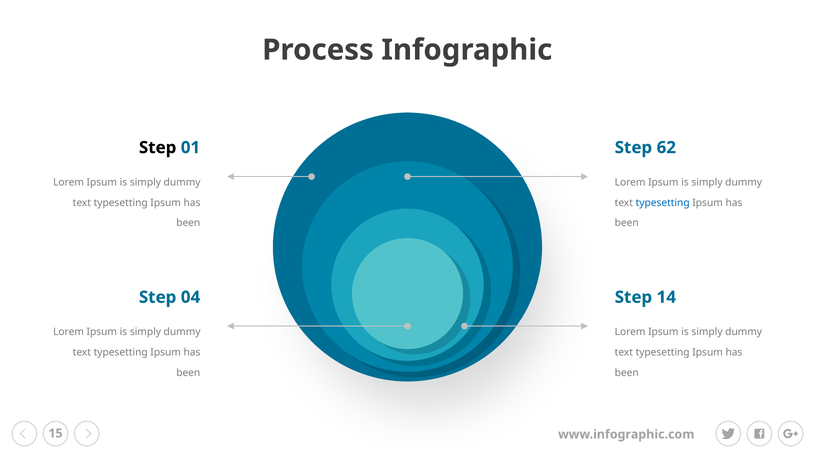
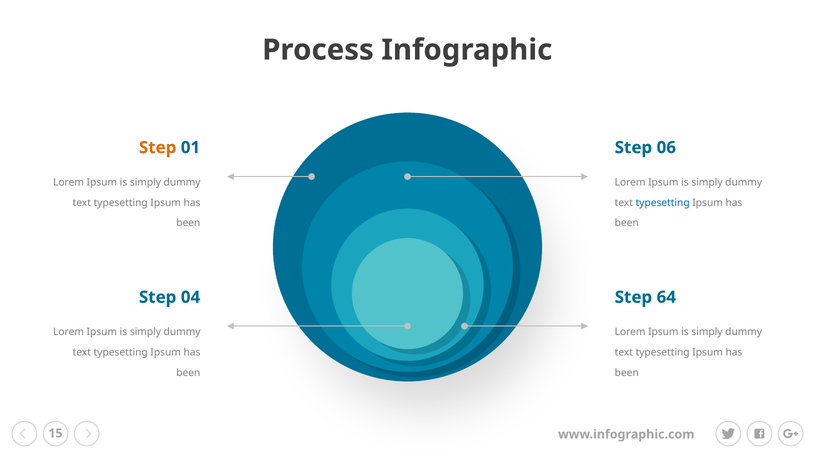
Step at (158, 148) colour: black -> orange
62: 62 -> 06
14: 14 -> 64
